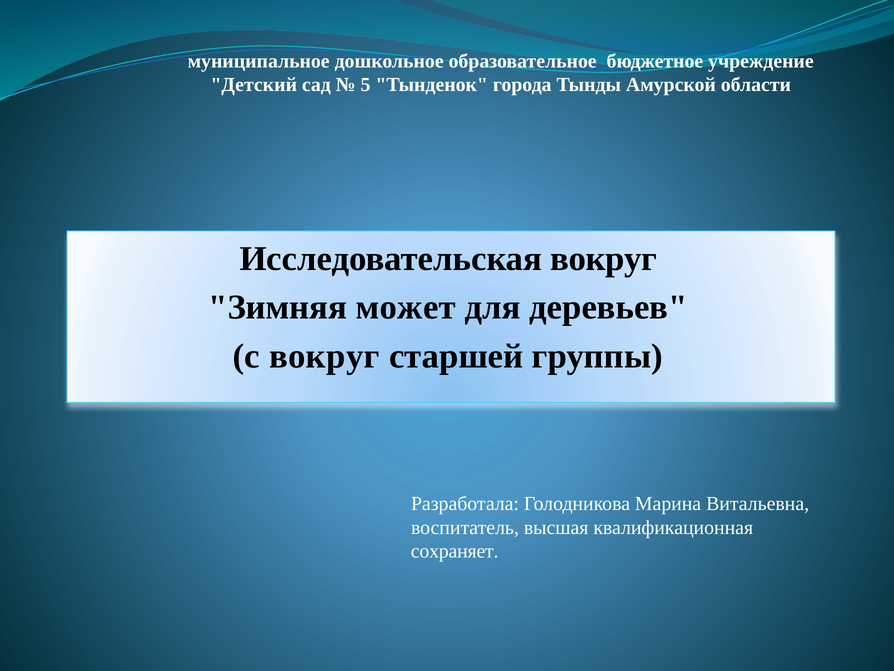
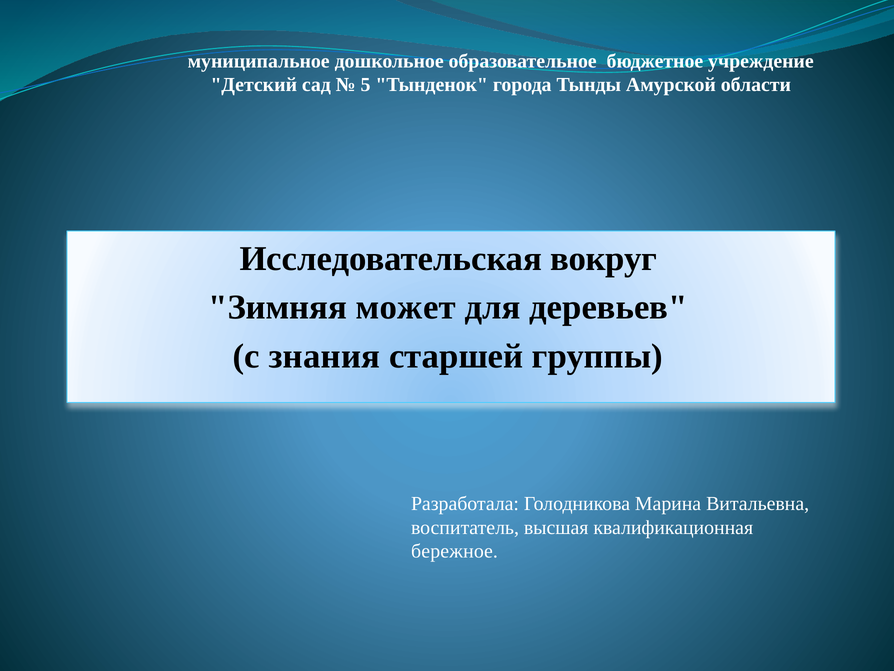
с вокруг: вокруг -> знания
сохраняет: сохраняет -> бережное
